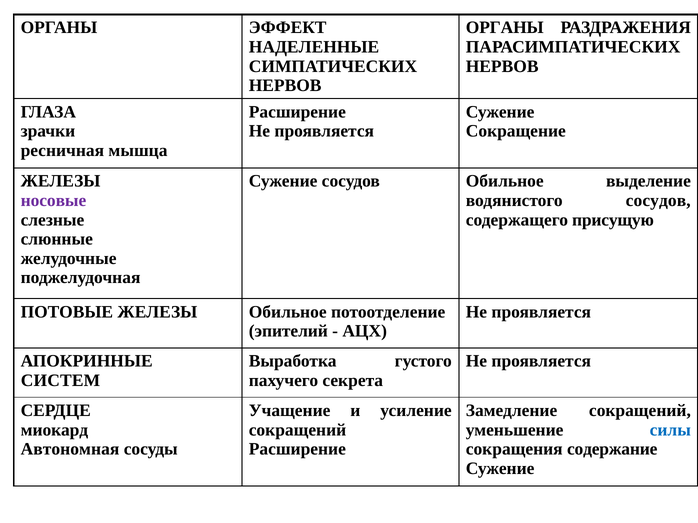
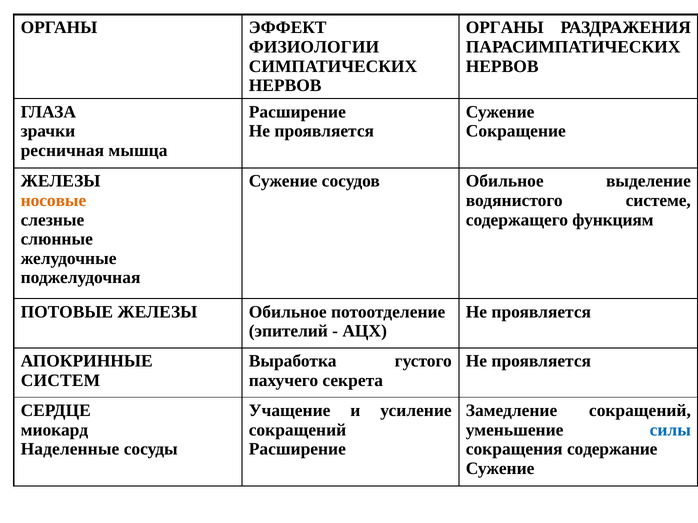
НАДЕЛЕННЫЕ: НАДЕЛЕННЫЕ -> ФИЗИОЛОГИИ
носовые colour: purple -> orange
водянистого сосудов: сосудов -> системе
присущую: присущую -> функциям
Автономная: Автономная -> Наделенные
